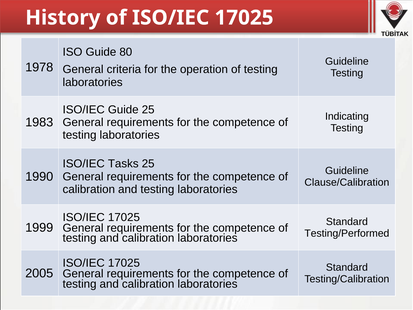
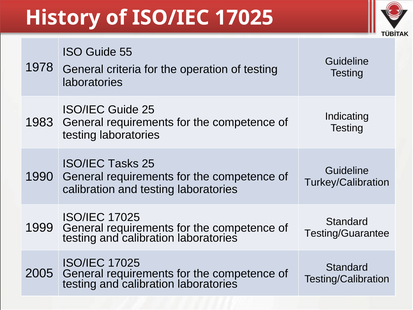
80: 80 -> 55
Clause/Calibration: Clause/Calibration -> Turkey/Calibration
Testing/Performed: Testing/Performed -> Testing/Guarantee
